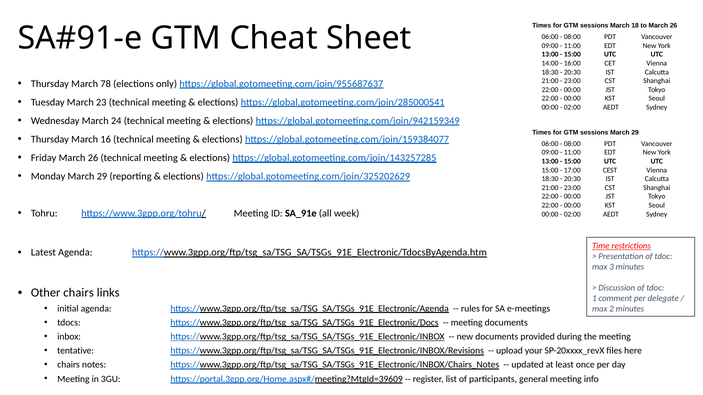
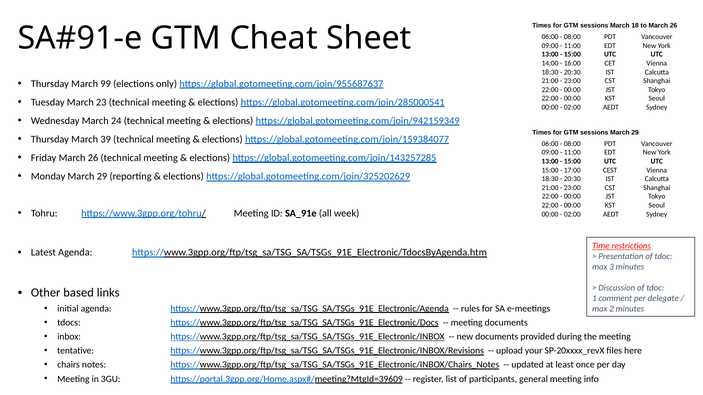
78: 78 -> 99
16: 16 -> 39
Other chairs: chairs -> based
